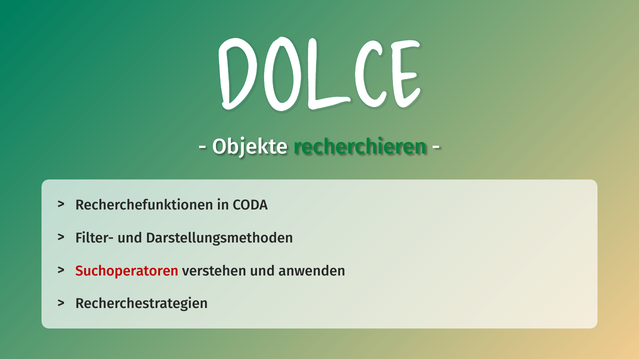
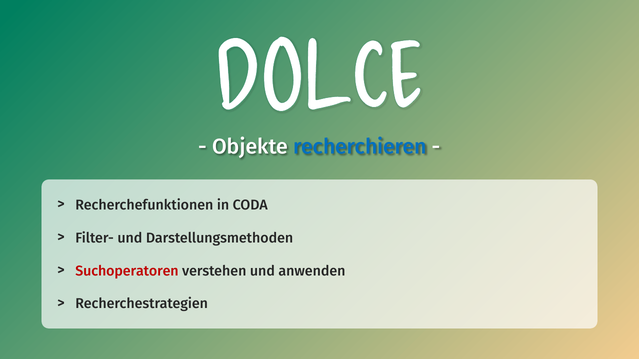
recherchieren colour: green -> blue
